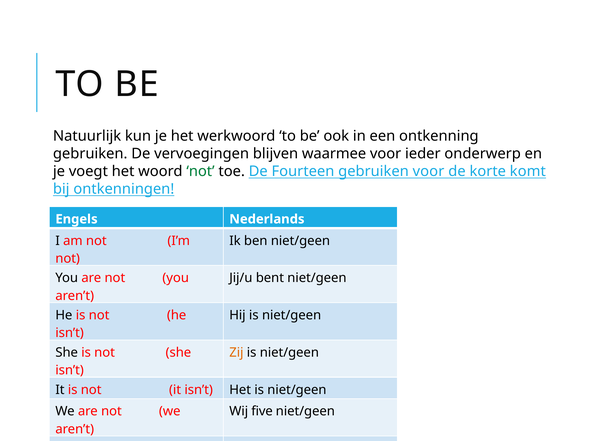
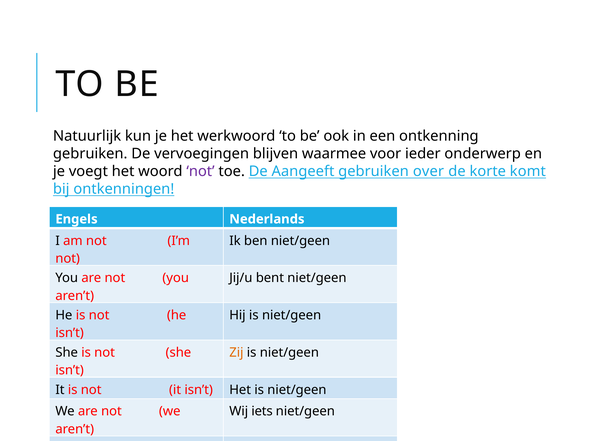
not at (201, 172) colour: green -> purple
Fourteen: Fourteen -> Aangeeft
gebruiken voor: voor -> over
five: five -> iets
